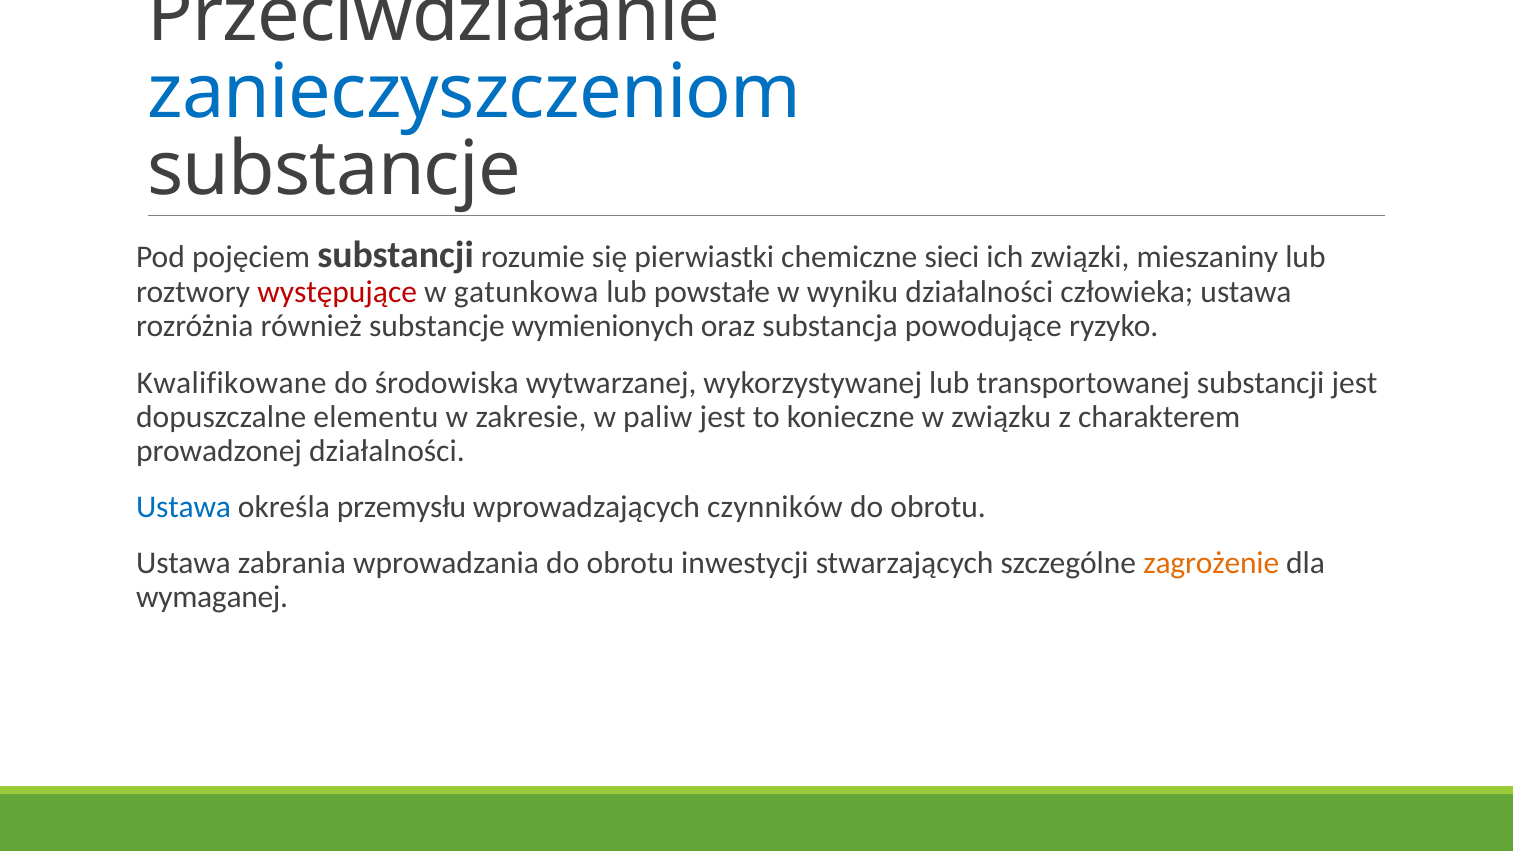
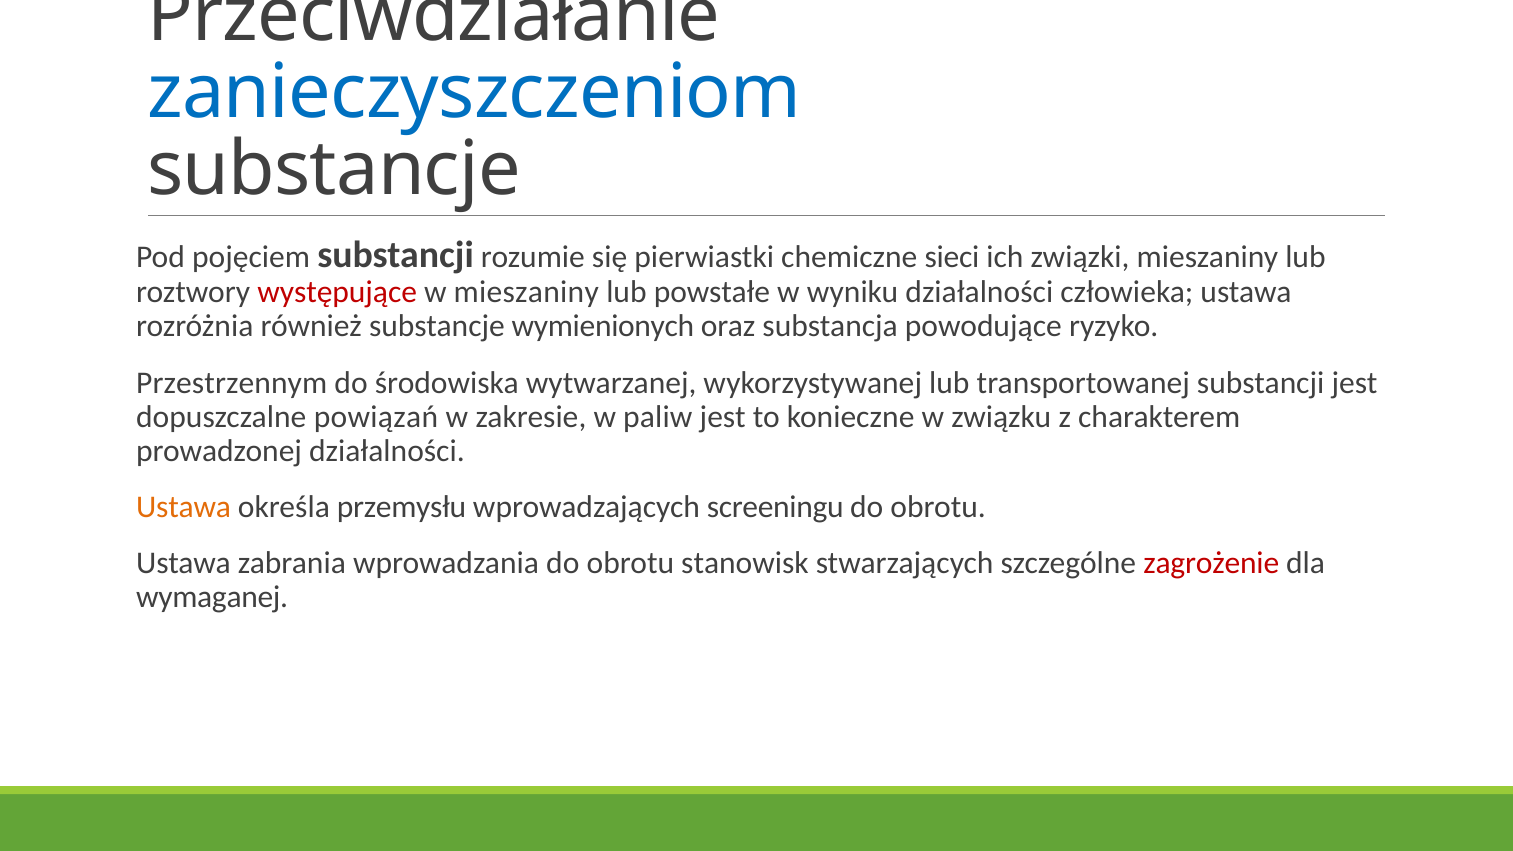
w gatunkowa: gatunkowa -> mieszaniny
Kwalifikowane: Kwalifikowane -> Przestrzennym
elementu: elementu -> powiązań
Ustawa at (184, 507) colour: blue -> orange
czynników: czynników -> screeningu
inwestycji: inwestycji -> stanowisk
zagrożenie colour: orange -> red
